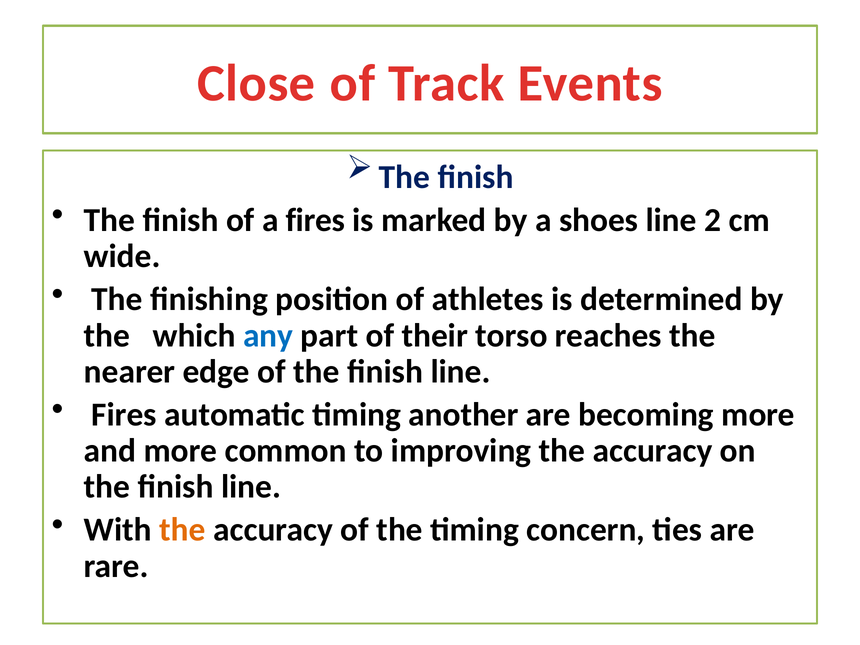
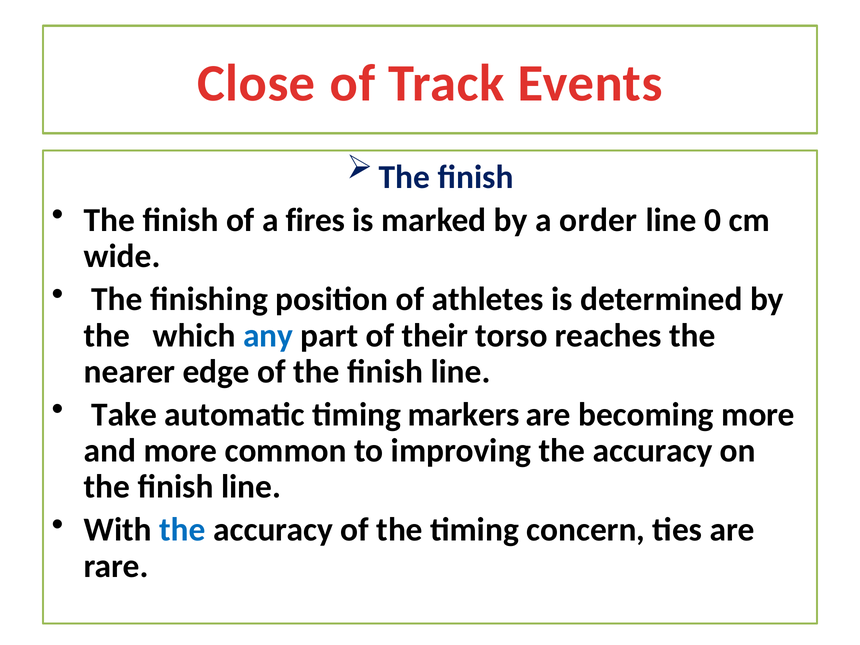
shoes: shoes -> order
2: 2 -> 0
Fires at (124, 415): Fires -> Take
another: another -> markers
the at (182, 530) colour: orange -> blue
